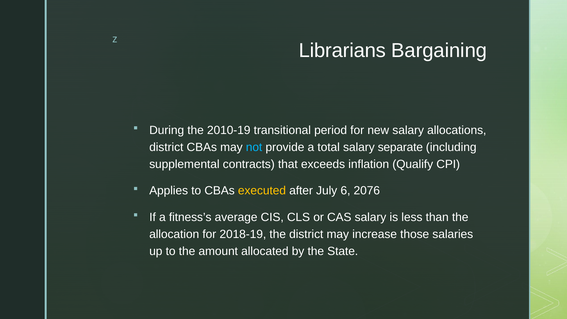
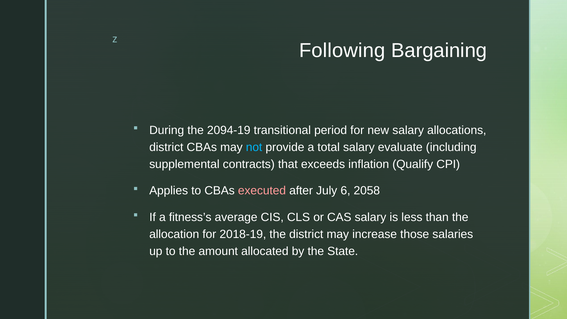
Librarians: Librarians -> Following
2010-19: 2010-19 -> 2094-19
separate: separate -> evaluate
executed colour: yellow -> pink
2076: 2076 -> 2058
